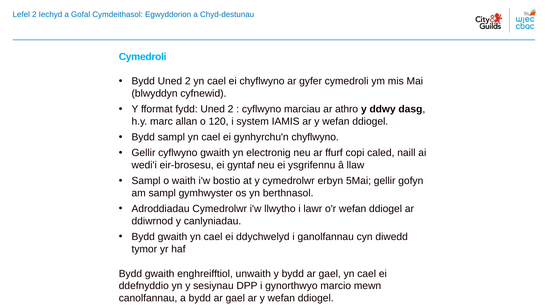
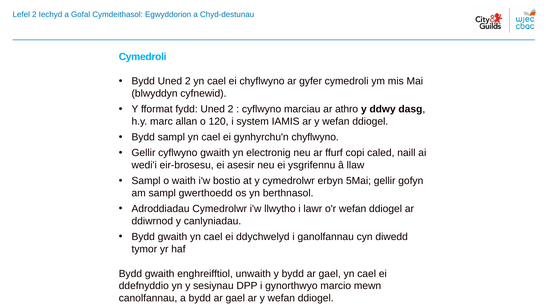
gyntaf: gyntaf -> asesir
gymhwyster: gymhwyster -> gwerthoedd
